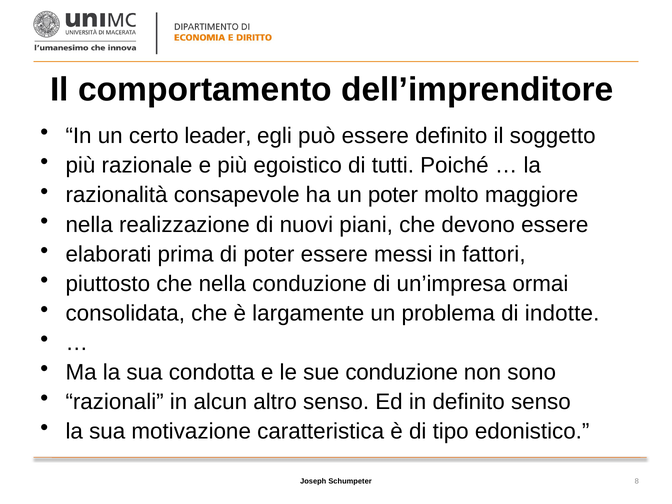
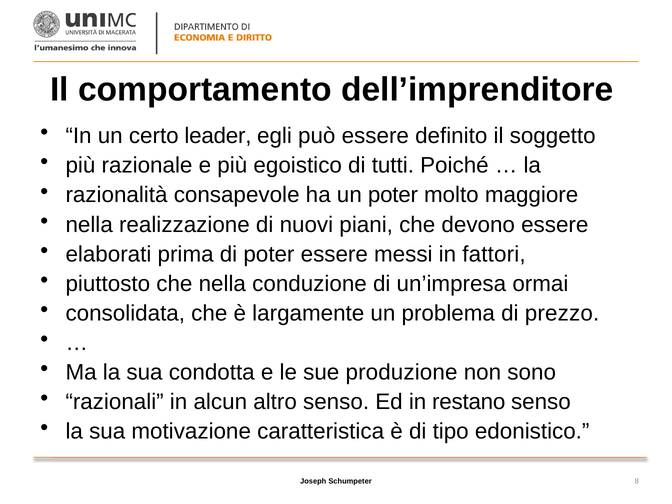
indotte: indotte -> prezzo
sue conduzione: conduzione -> produzione
in definito: definito -> restano
